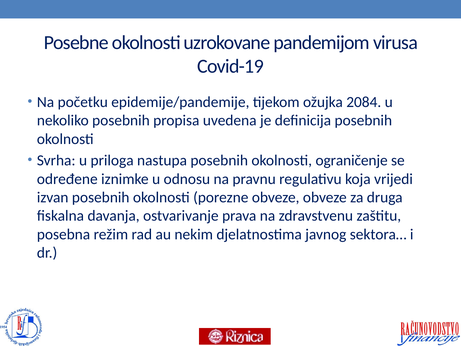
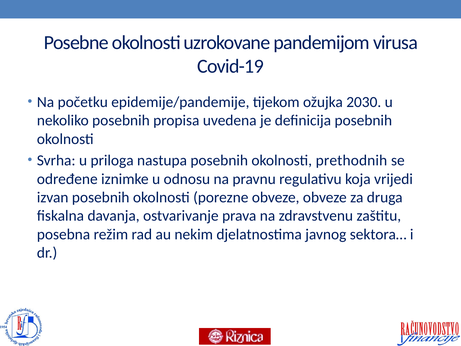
2084: 2084 -> 2030
ograničenje: ograničenje -> prethodnih
